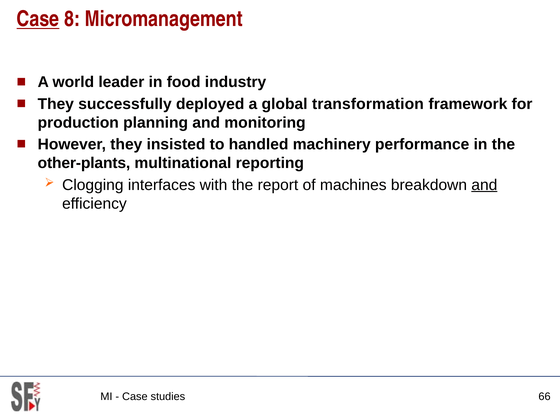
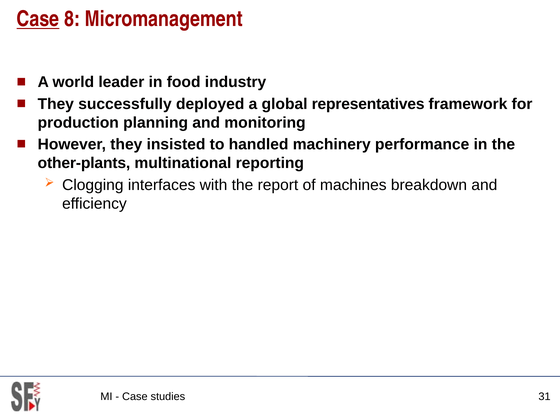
transformation: transformation -> representatives
and at (484, 185) underline: present -> none
66: 66 -> 31
